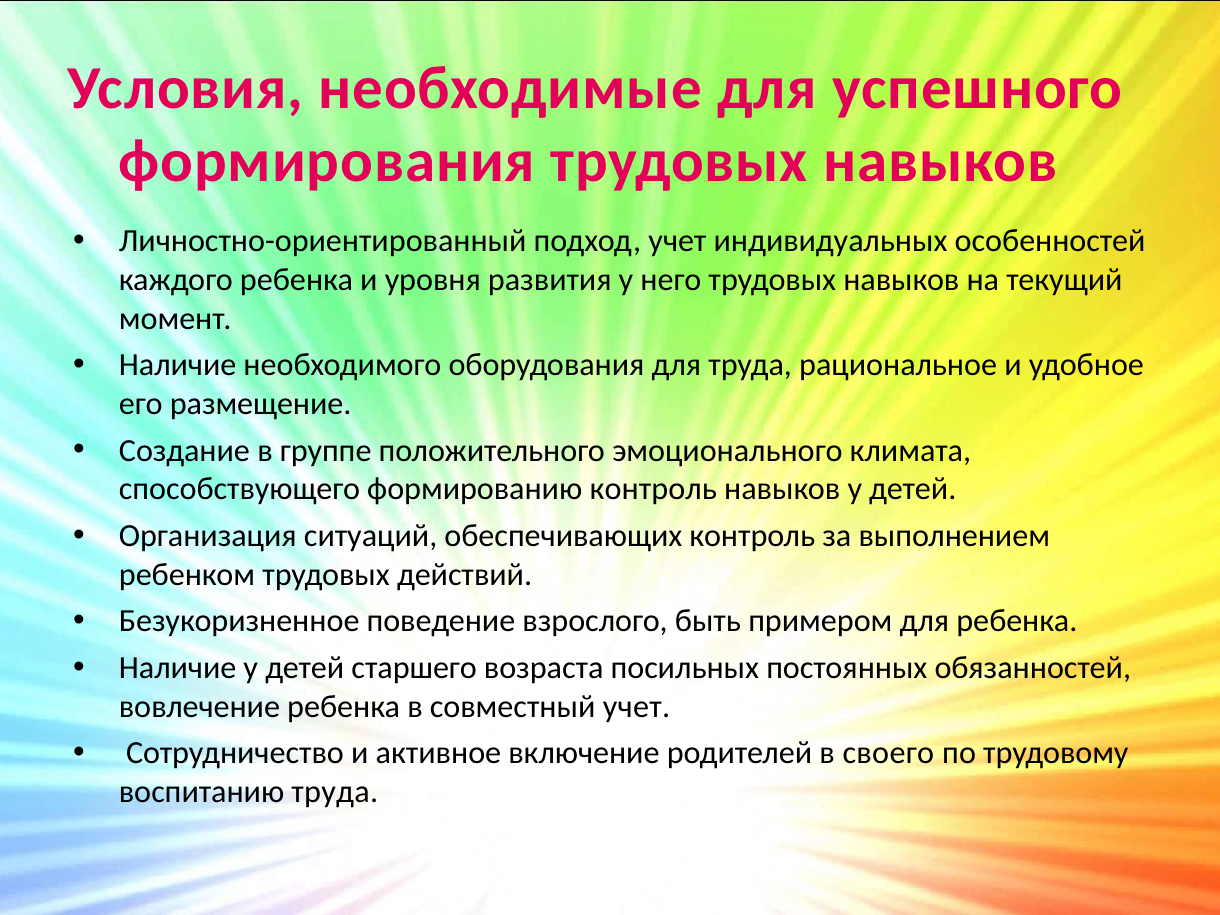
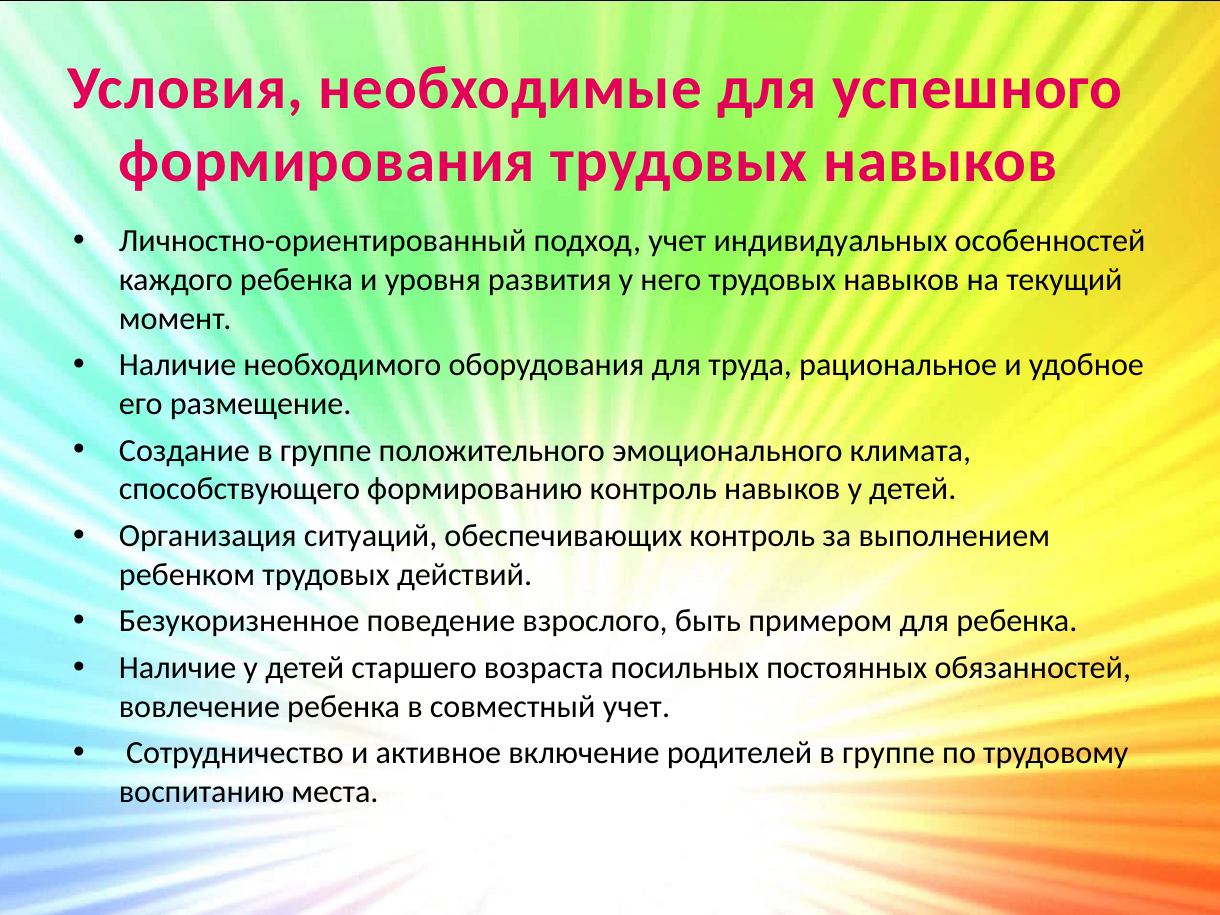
родителей в своего: своего -> группе
воспитанию труда: труда -> места
